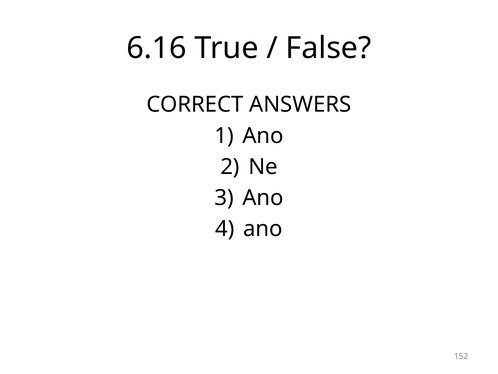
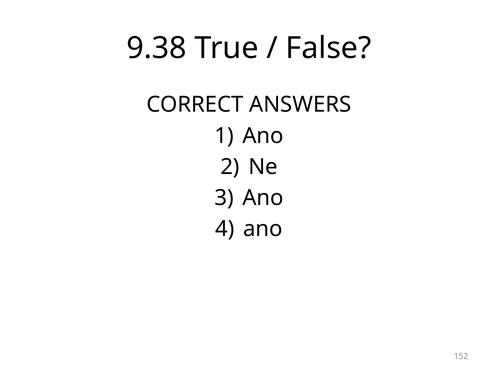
6.16: 6.16 -> 9.38
